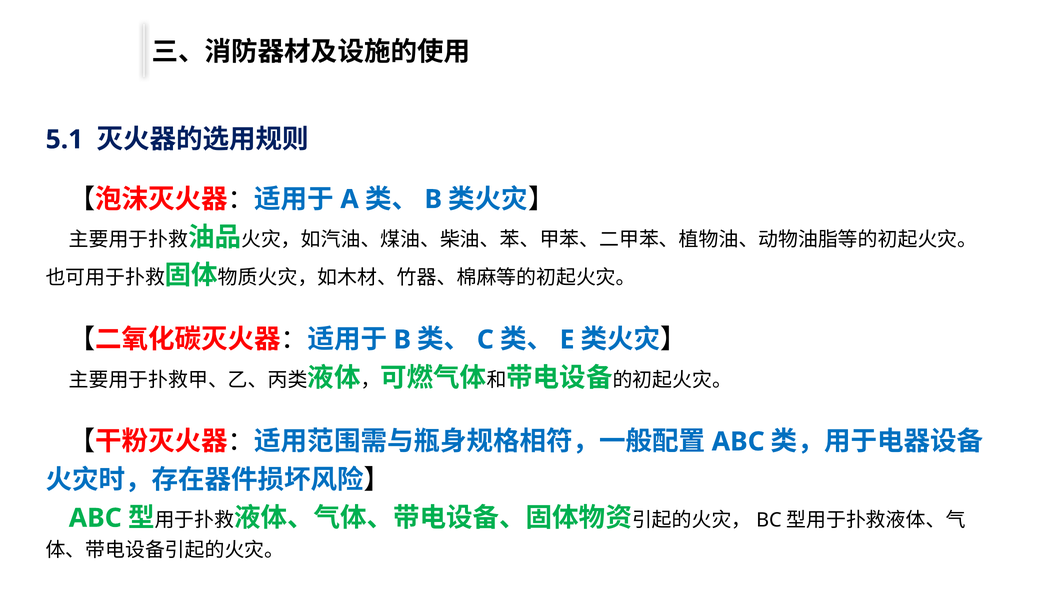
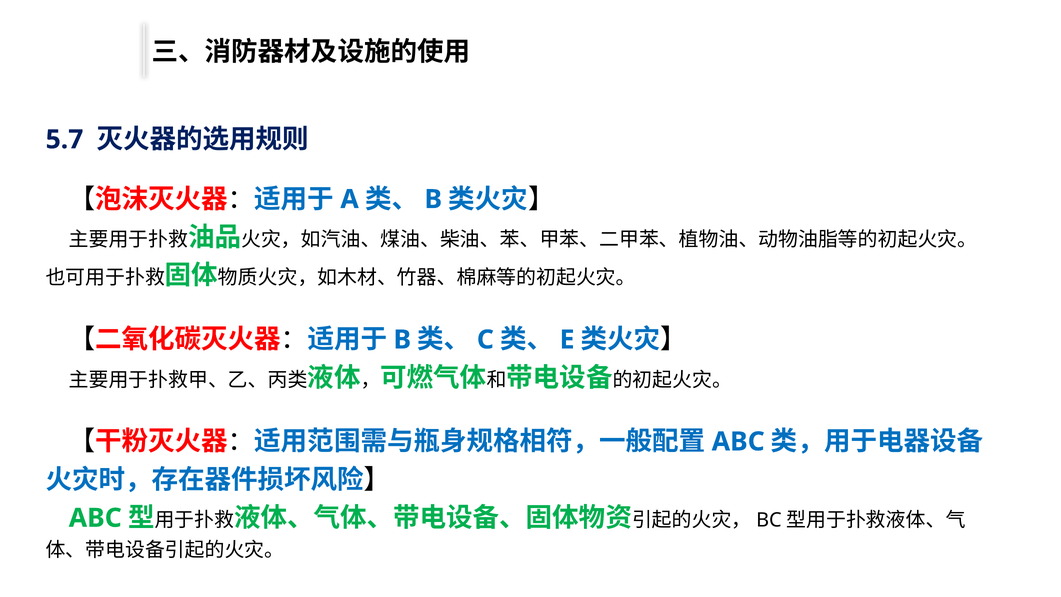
5.1: 5.1 -> 5.7
